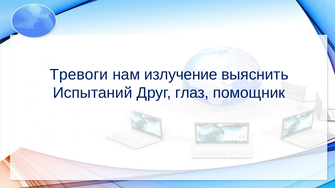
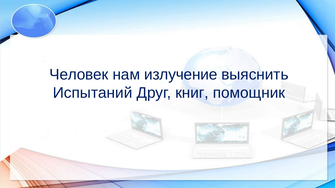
Тревоги: Тревоги -> Человек
глаз: глаз -> книг
